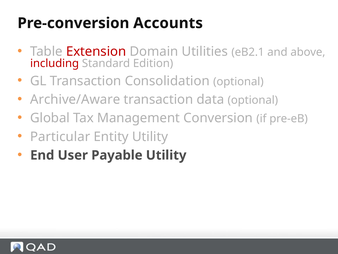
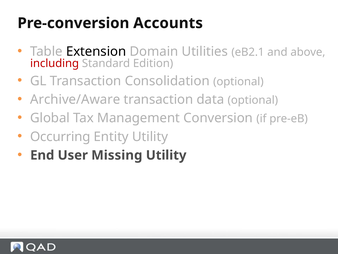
Extension colour: red -> black
Particular: Particular -> Occurring
Payable: Payable -> Missing
